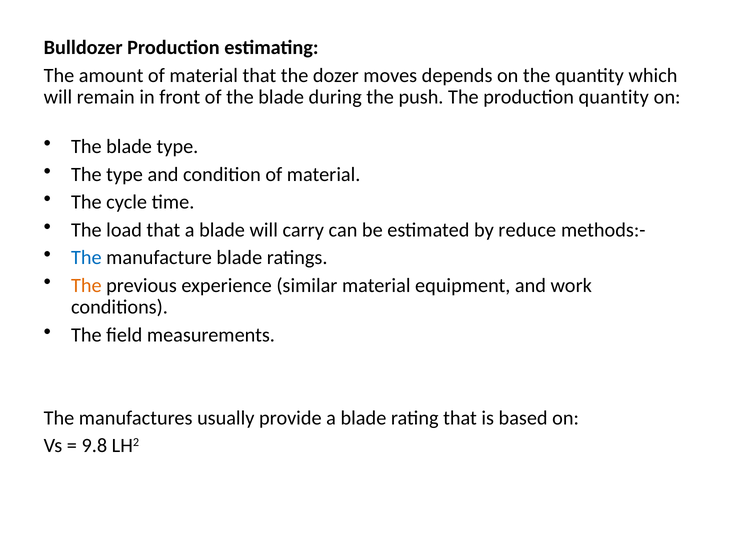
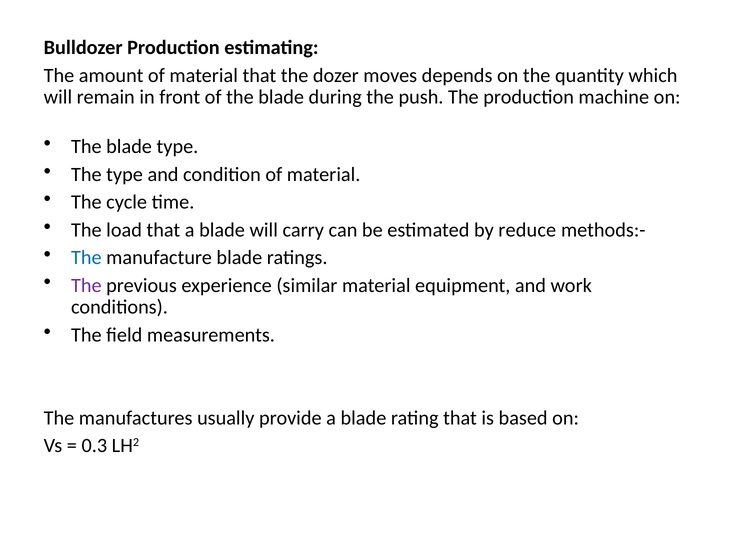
production quantity: quantity -> machine
The at (86, 285) colour: orange -> purple
9.8: 9.8 -> 0.3
